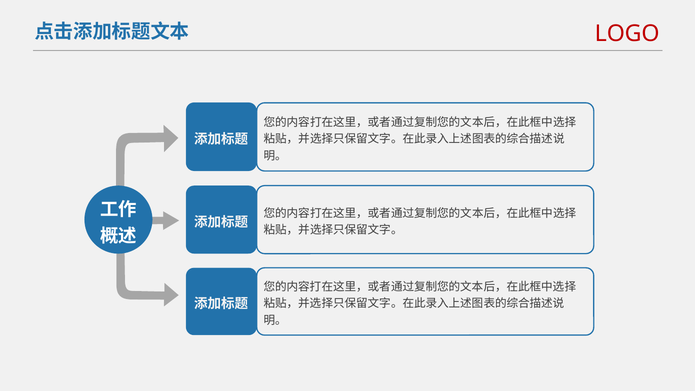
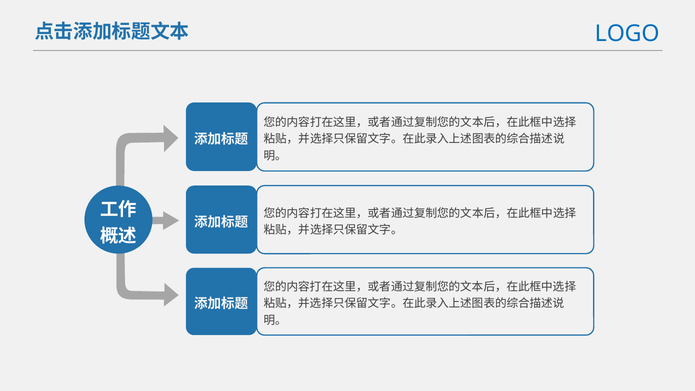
LOGO colour: red -> blue
